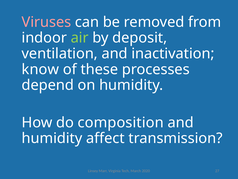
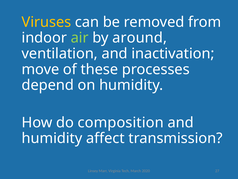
Viruses colour: pink -> yellow
deposit: deposit -> around
know: know -> move
